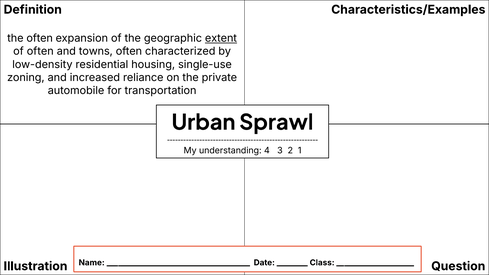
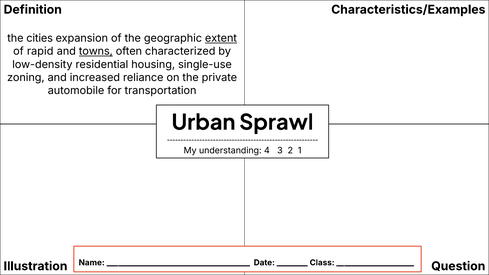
the often: often -> cities
of often: often -> rapid
towns underline: none -> present
